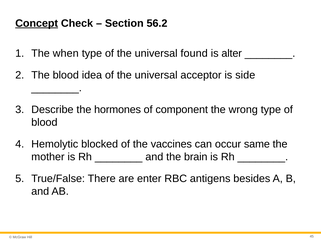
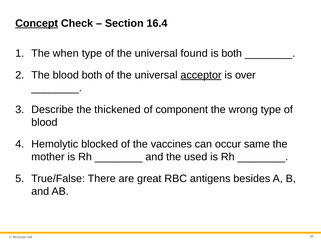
56.2: 56.2 -> 16.4
is alter: alter -> both
blood idea: idea -> both
acceptor underline: none -> present
side: side -> over
hormones: hormones -> thickened
brain: brain -> used
enter: enter -> great
